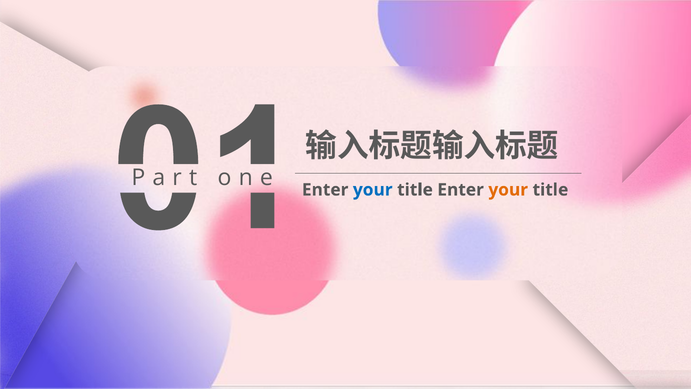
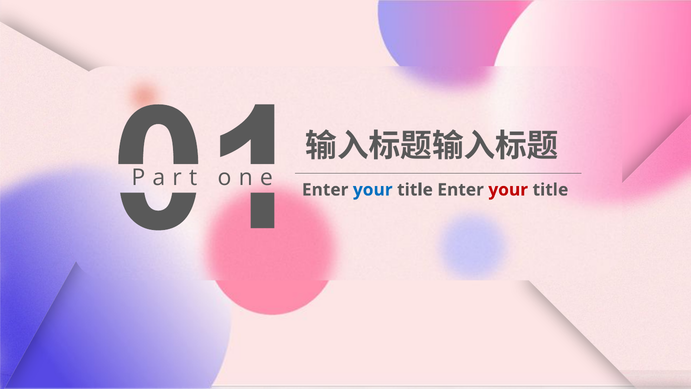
your at (508, 190) colour: orange -> red
